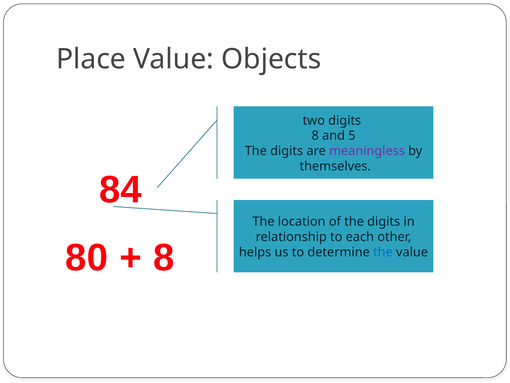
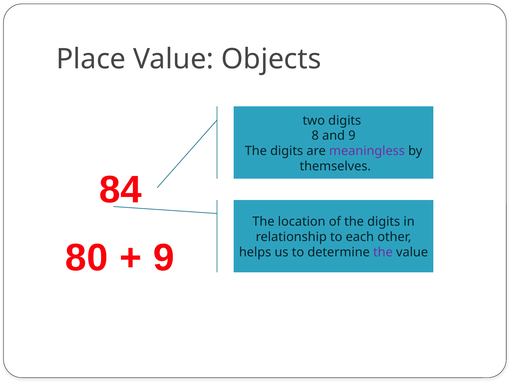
and 5: 5 -> 9
8 at (164, 258): 8 -> 9
the at (383, 252) colour: blue -> purple
